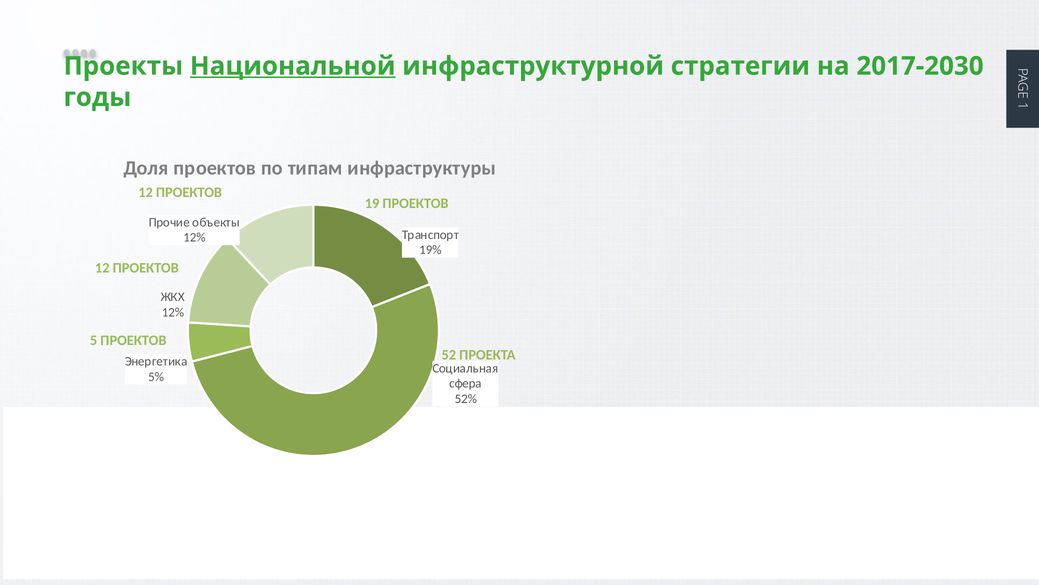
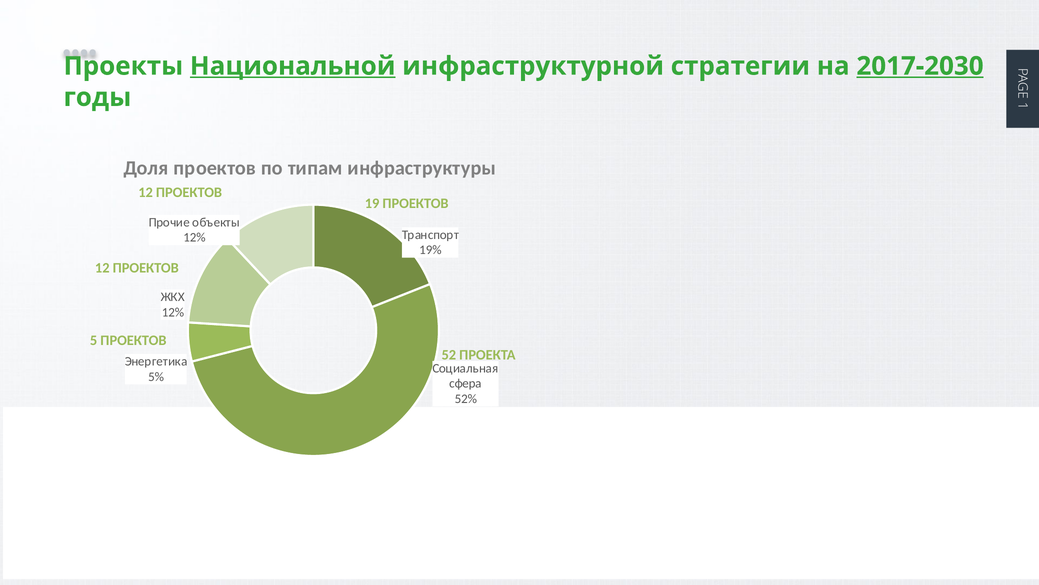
2017-2030 underline: none -> present
